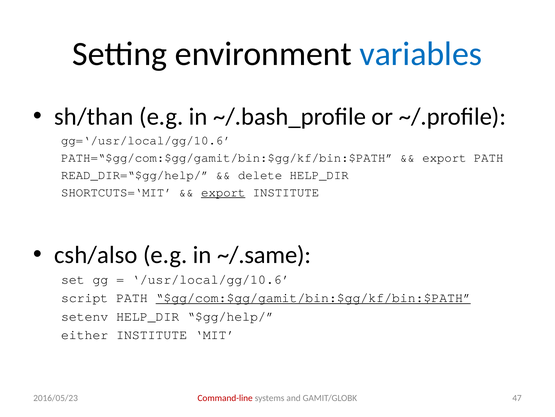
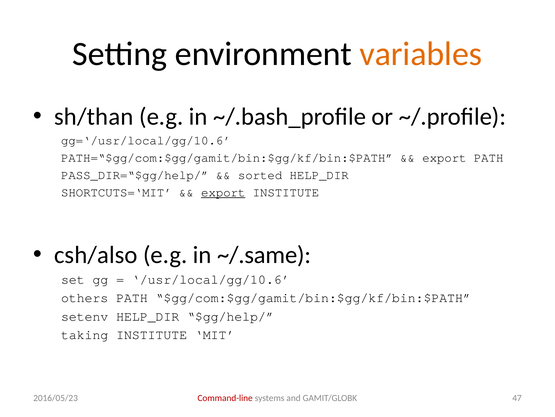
variables colour: blue -> orange
READ_DIR=“$gg/help/: READ_DIR=“$gg/help/ -> PASS_DIR=“$gg/help/
delete: delete -> sorted
script: script -> others
$gg/com:$gg/gamit/bin:$gg/kf/bin:$PATH underline: present -> none
either: either -> taking
